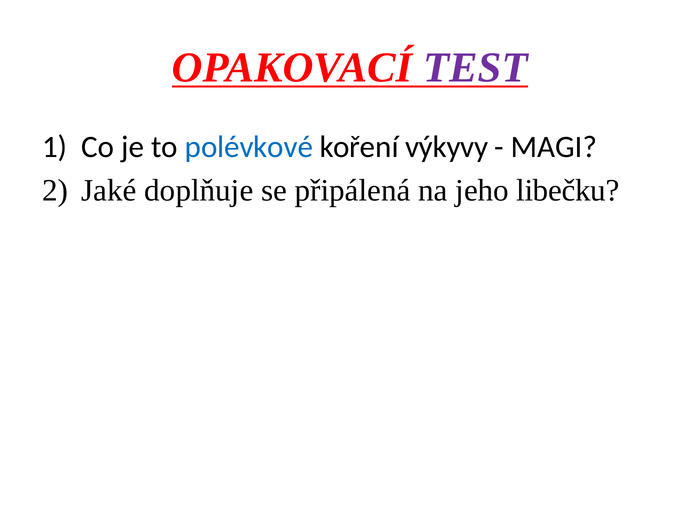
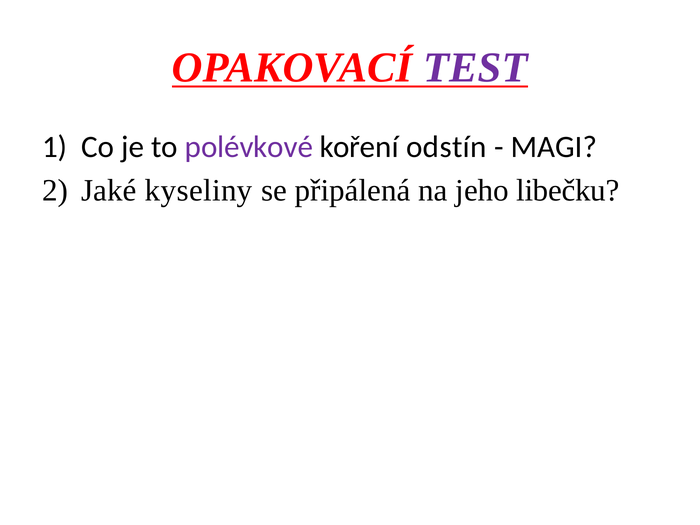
polévkové colour: blue -> purple
výkyvy: výkyvy -> odstín
doplňuje: doplňuje -> kyseliny
